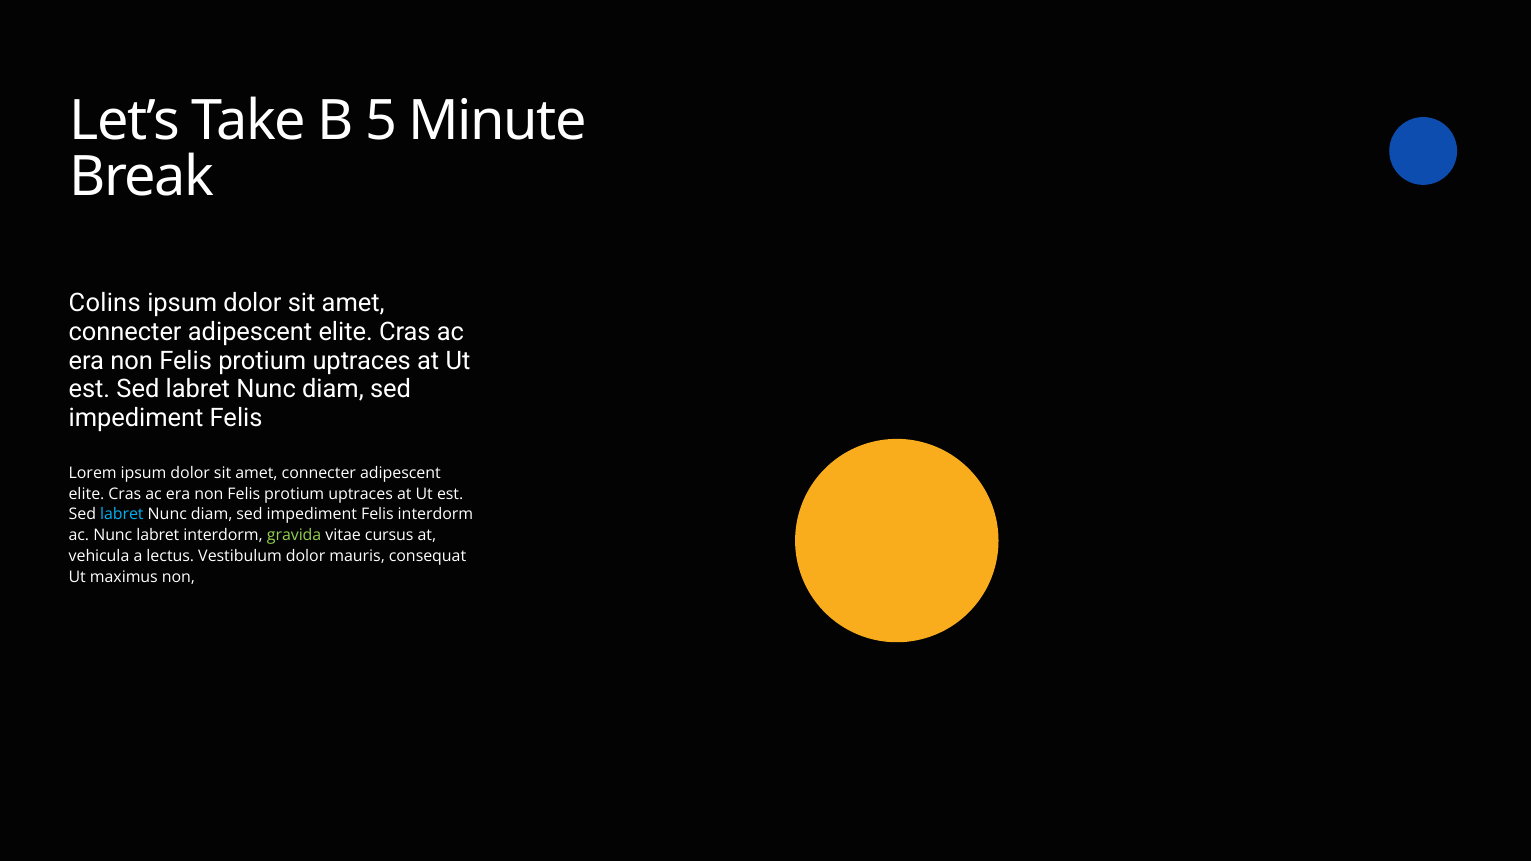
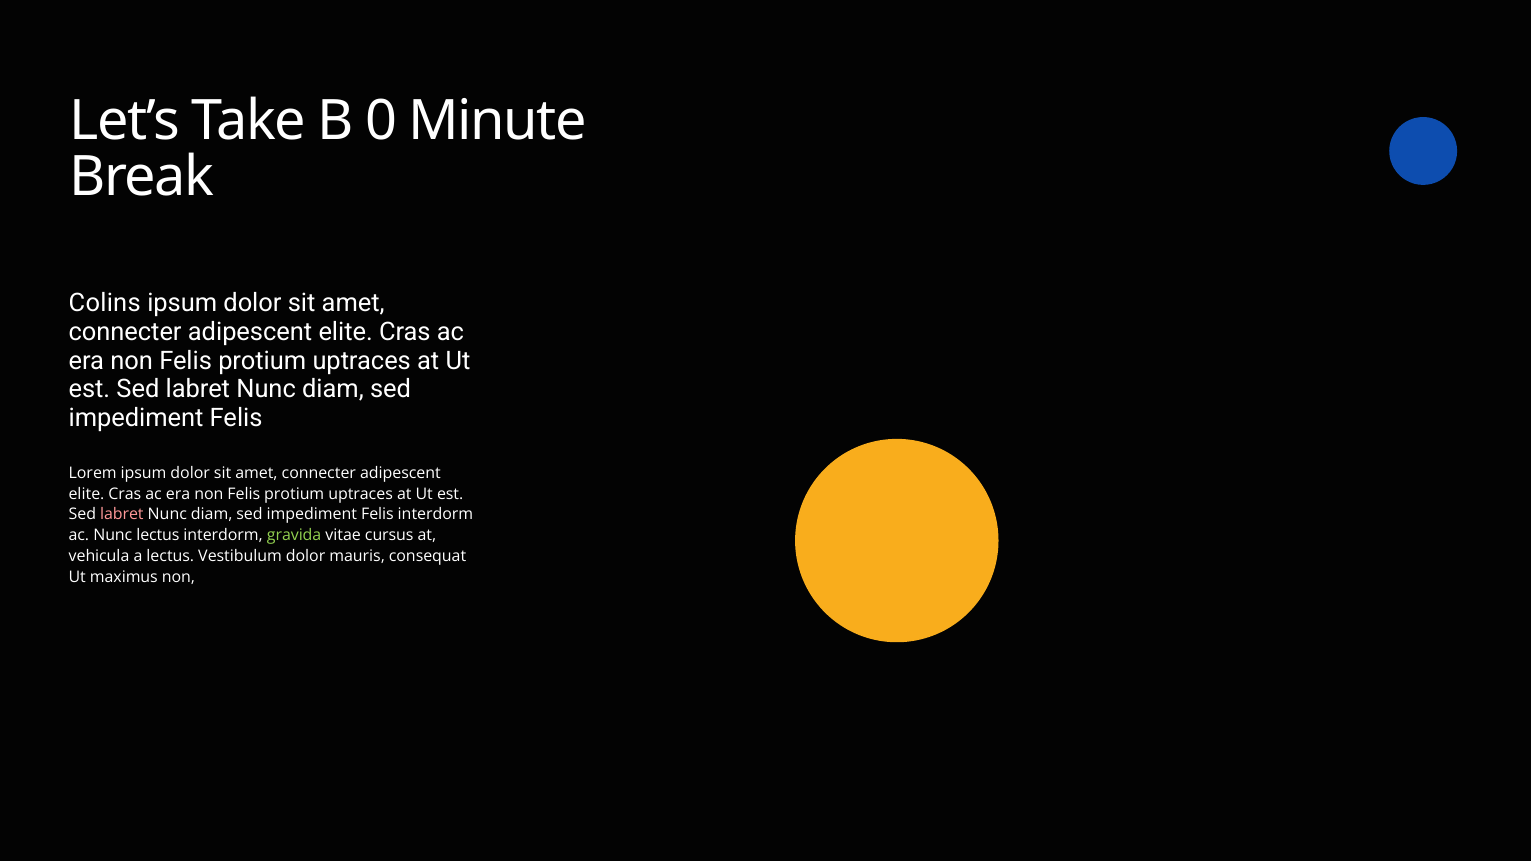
5: 5 -> 0
labret at (122, 515) colour: light blue -> pink
Nunc labret: labret -> lectus
